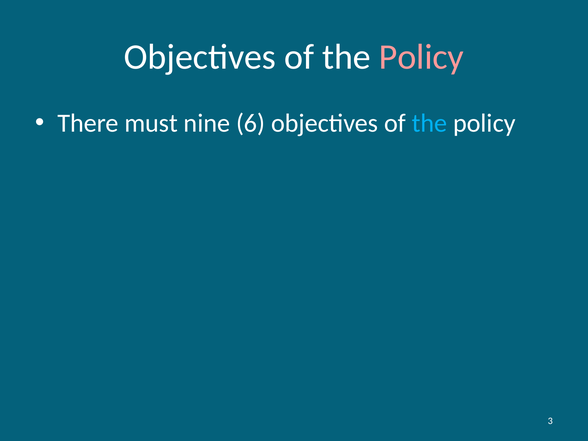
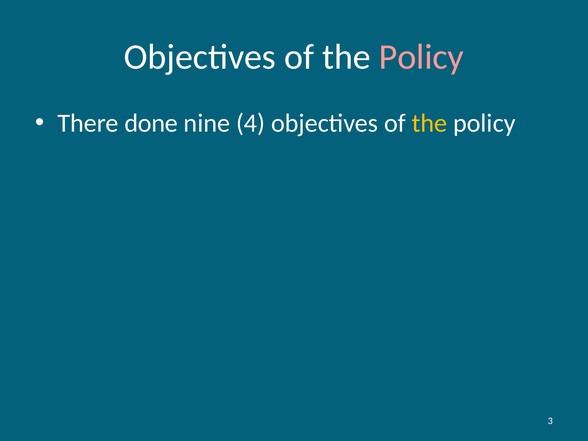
must: must -> done
6: 6 -> 4
the at (429, 123) colour: light blue -> yellow
